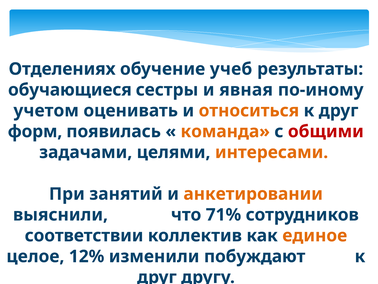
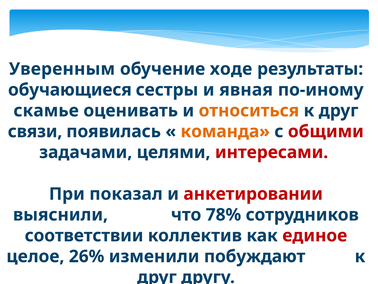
Отделениях: Отделениях -> Уверенным
учеб: учеб -> ходе
учетом: учетом -> скамье
форм: форм -> связи
интересами colour: orange -> red
занятий: занятий -> показал
анкетировании colour: orange -> red
71%: 71% -> 78%
единое colour: orange -> red
12%: 12% -> 26%
